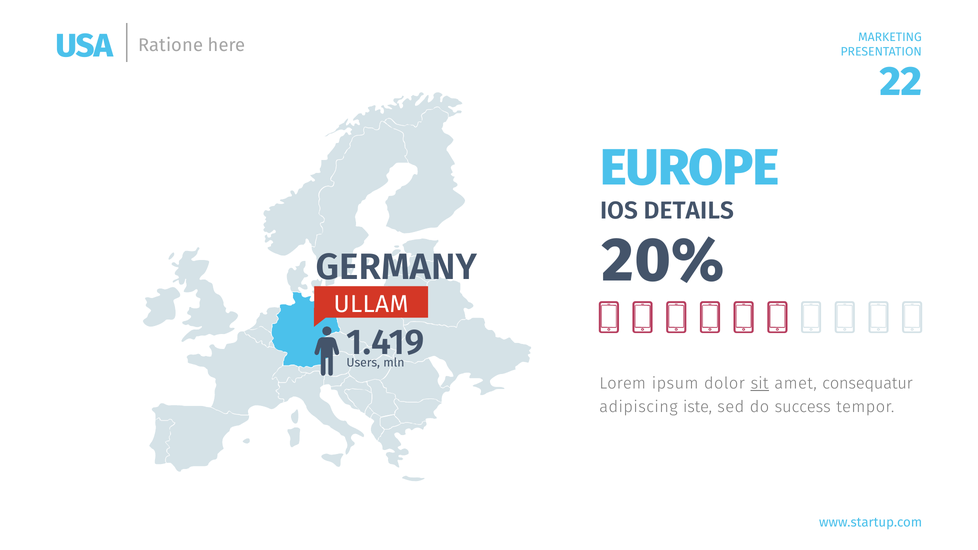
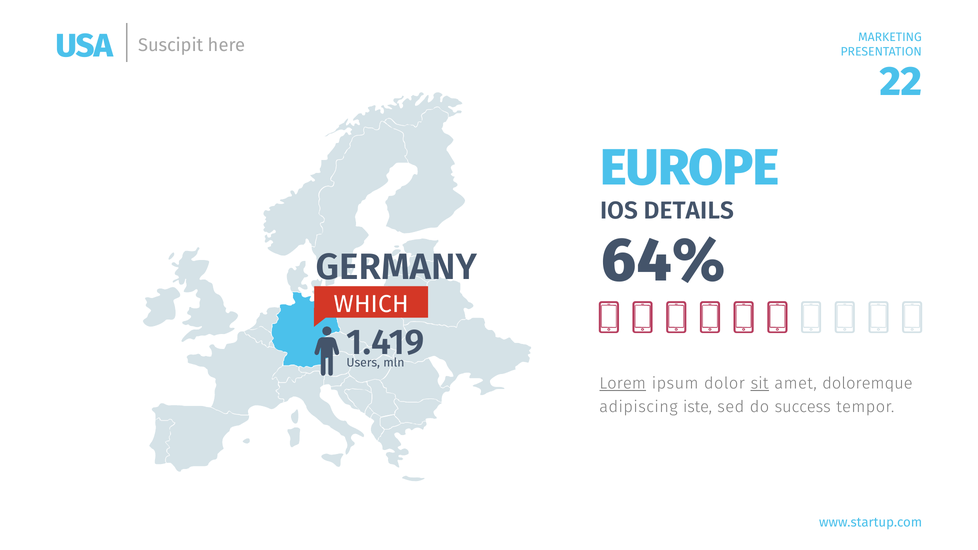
Ratione: Ratione -> Suscipit
20%: 20% -> 64%
ULLAM: ULLAM -> WHICH
Lorem underline: none -> present
consequatur: consequatur -> doloremque
